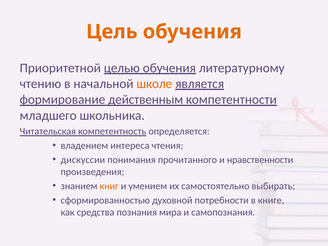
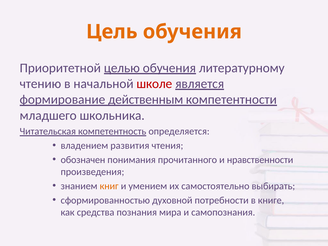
школе colour: orange -> red
интереса: интереса -> развития
дискуссии: дискуссии -> обозначен
